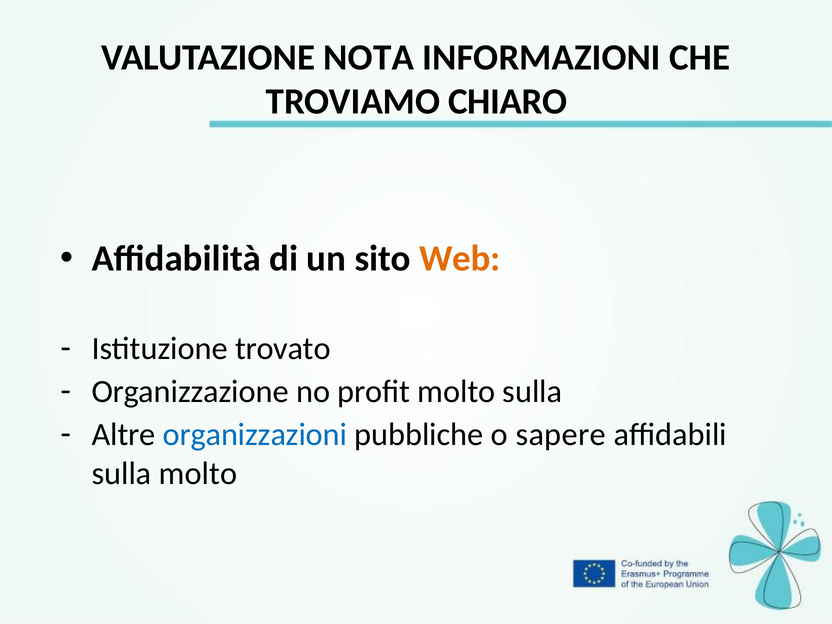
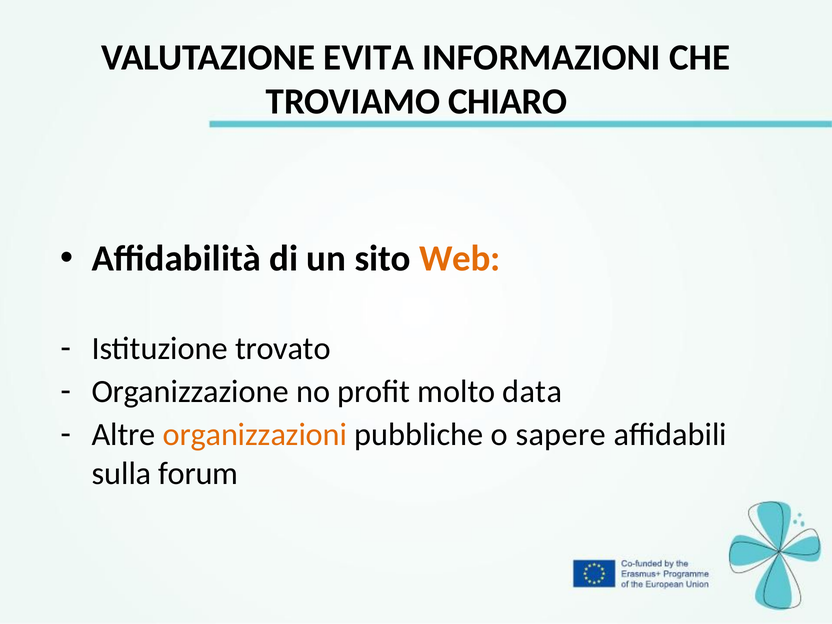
NOTA: NOTA -> EVITA
molto sulla: sulla -> data
organizzazioni colour: blue -> orange
sulla molto: molto -> forum
